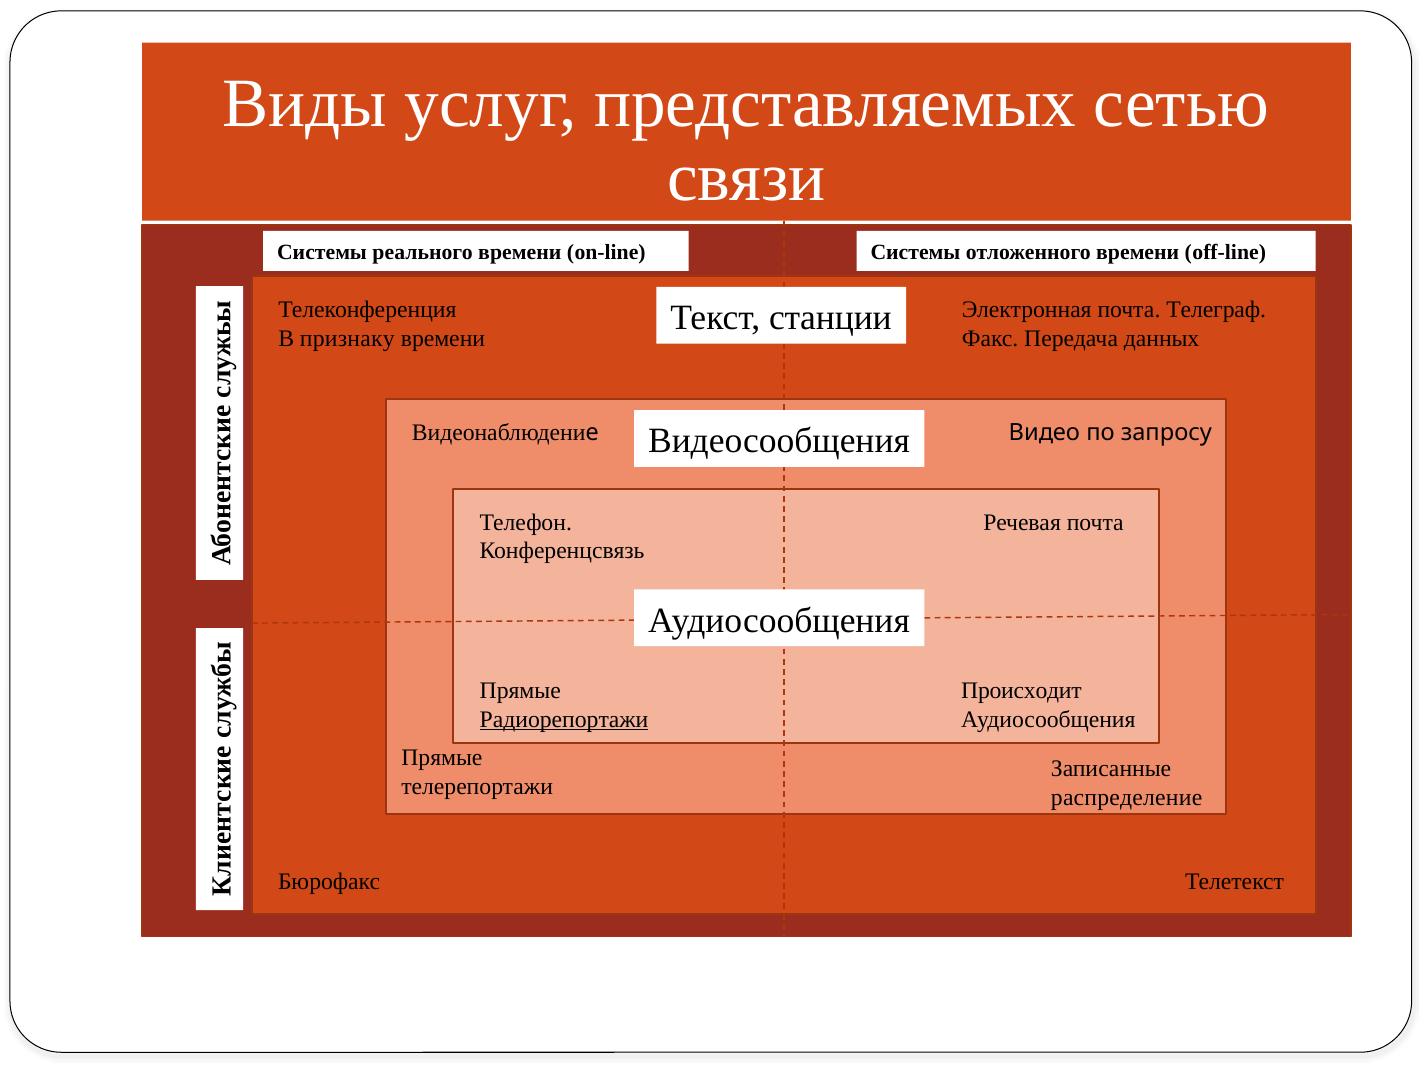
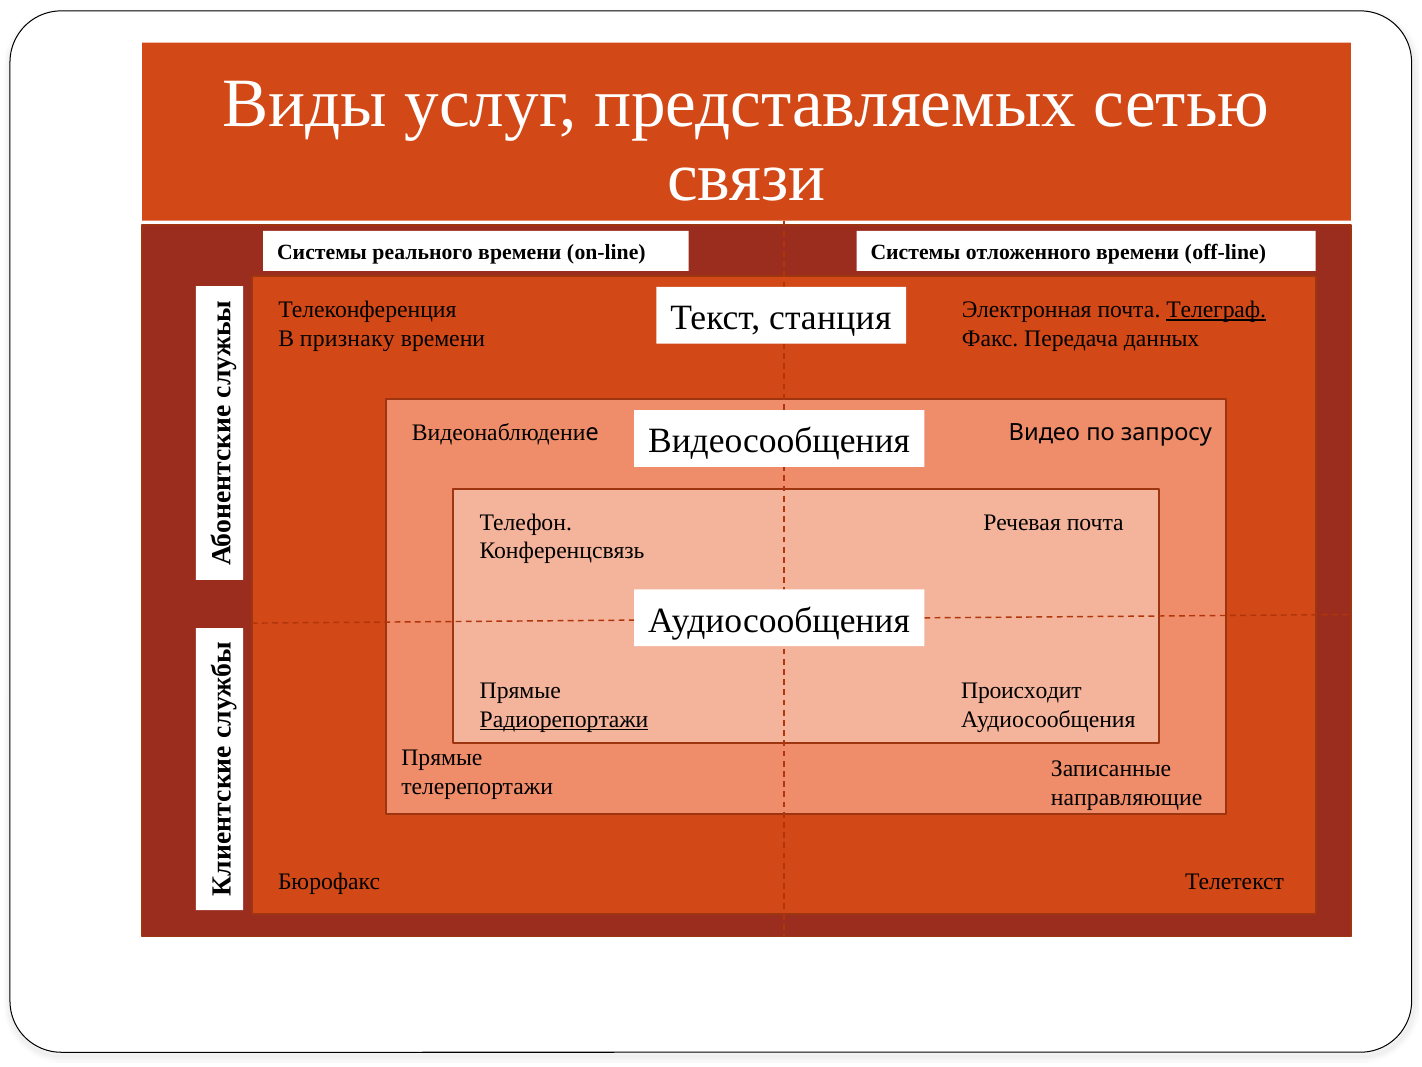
станции: станции -> станция
Телеграф underline: none -> present
распределение: распределение -> направляющие
